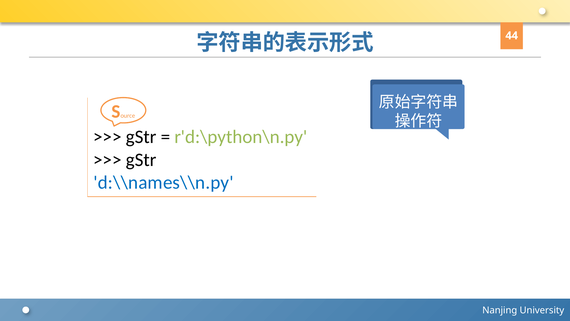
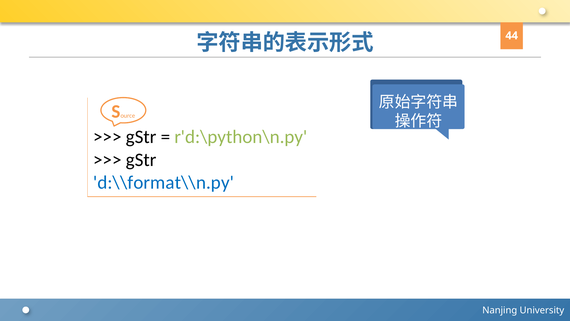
d:\\names\\n.py: d:\\names\\n.py -> d:\\format\\n.py
